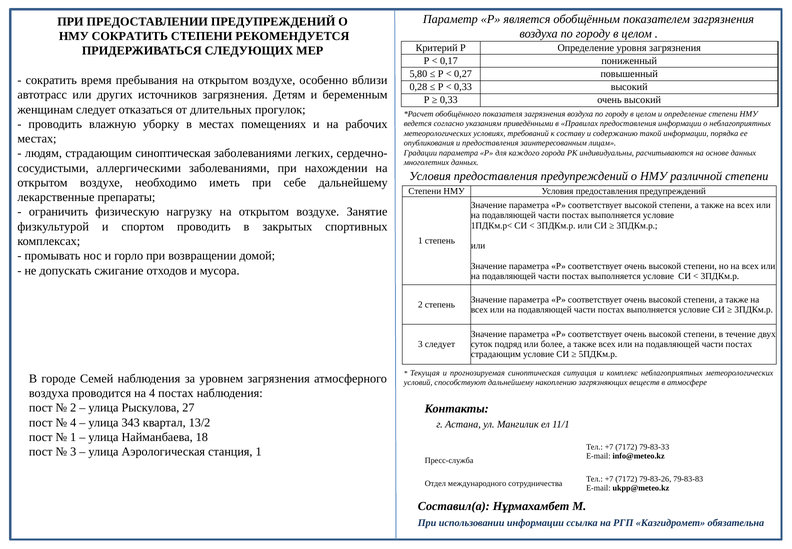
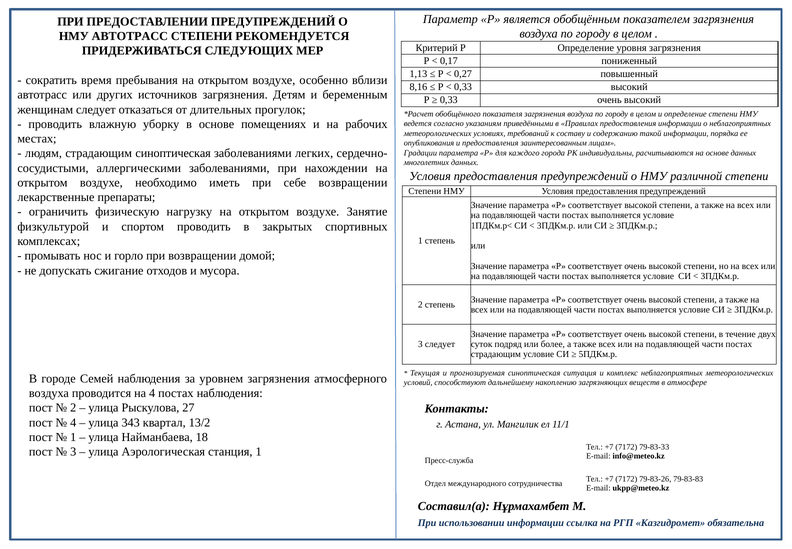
НМУ СОКРАТИТЬ: СОКРАТИТЬ -> АВТОТРАСС
5,80: 5,80 -> 1,13
0,28: 0,28 -> 8,16
в местах: местах -> основе
себе дальнейшему: дальнейшему -> возвращении
